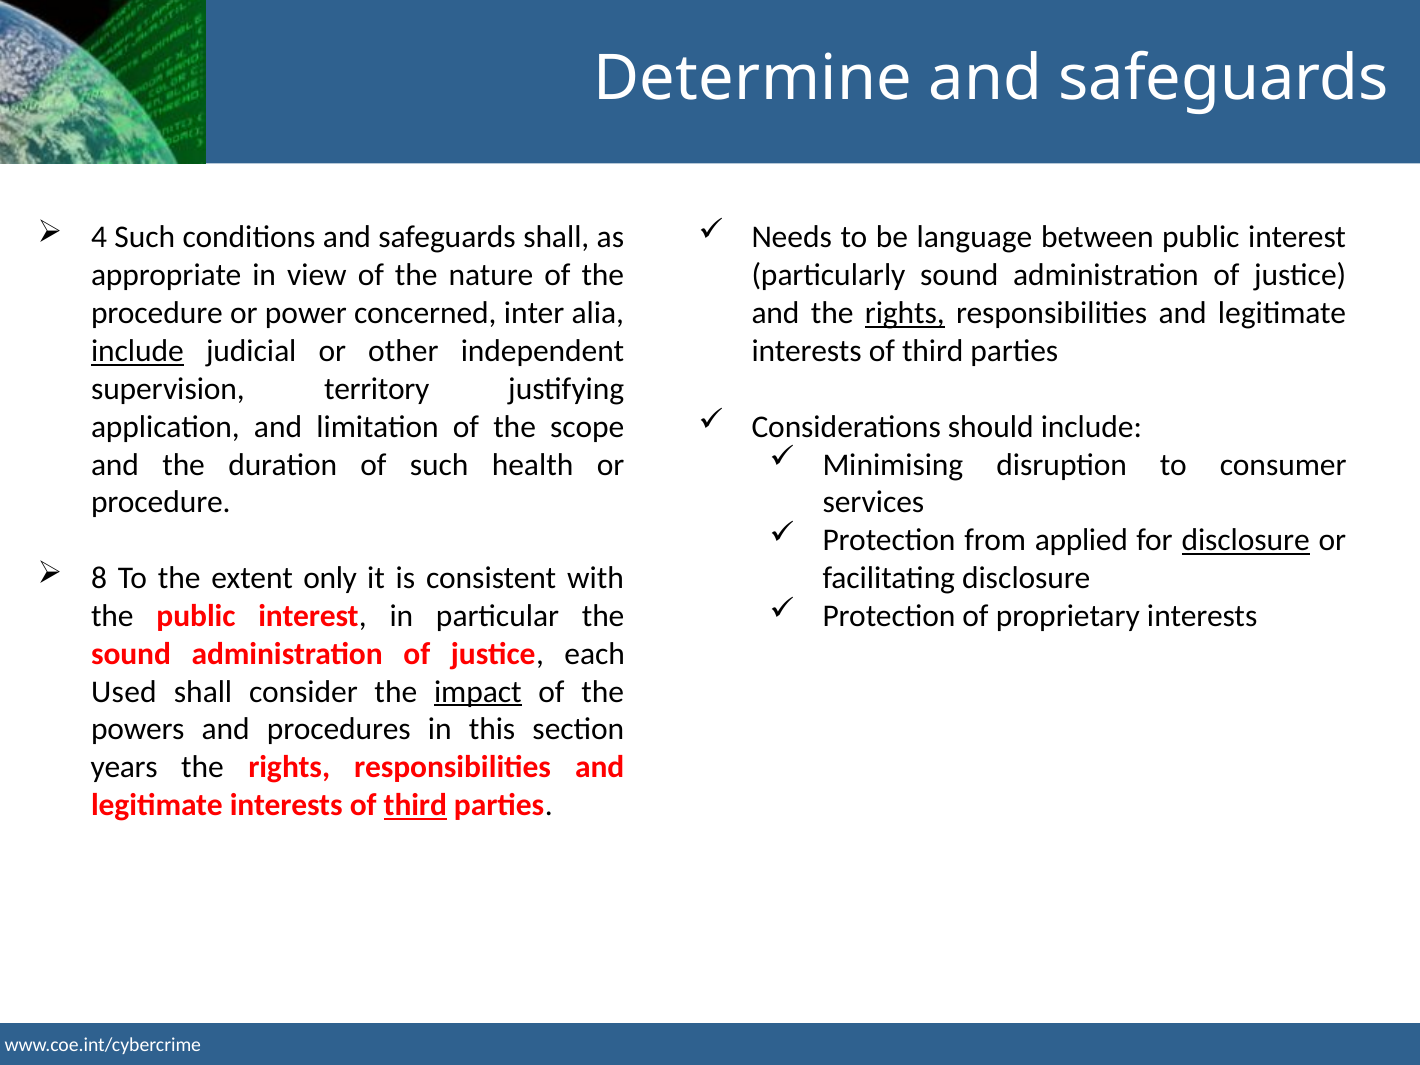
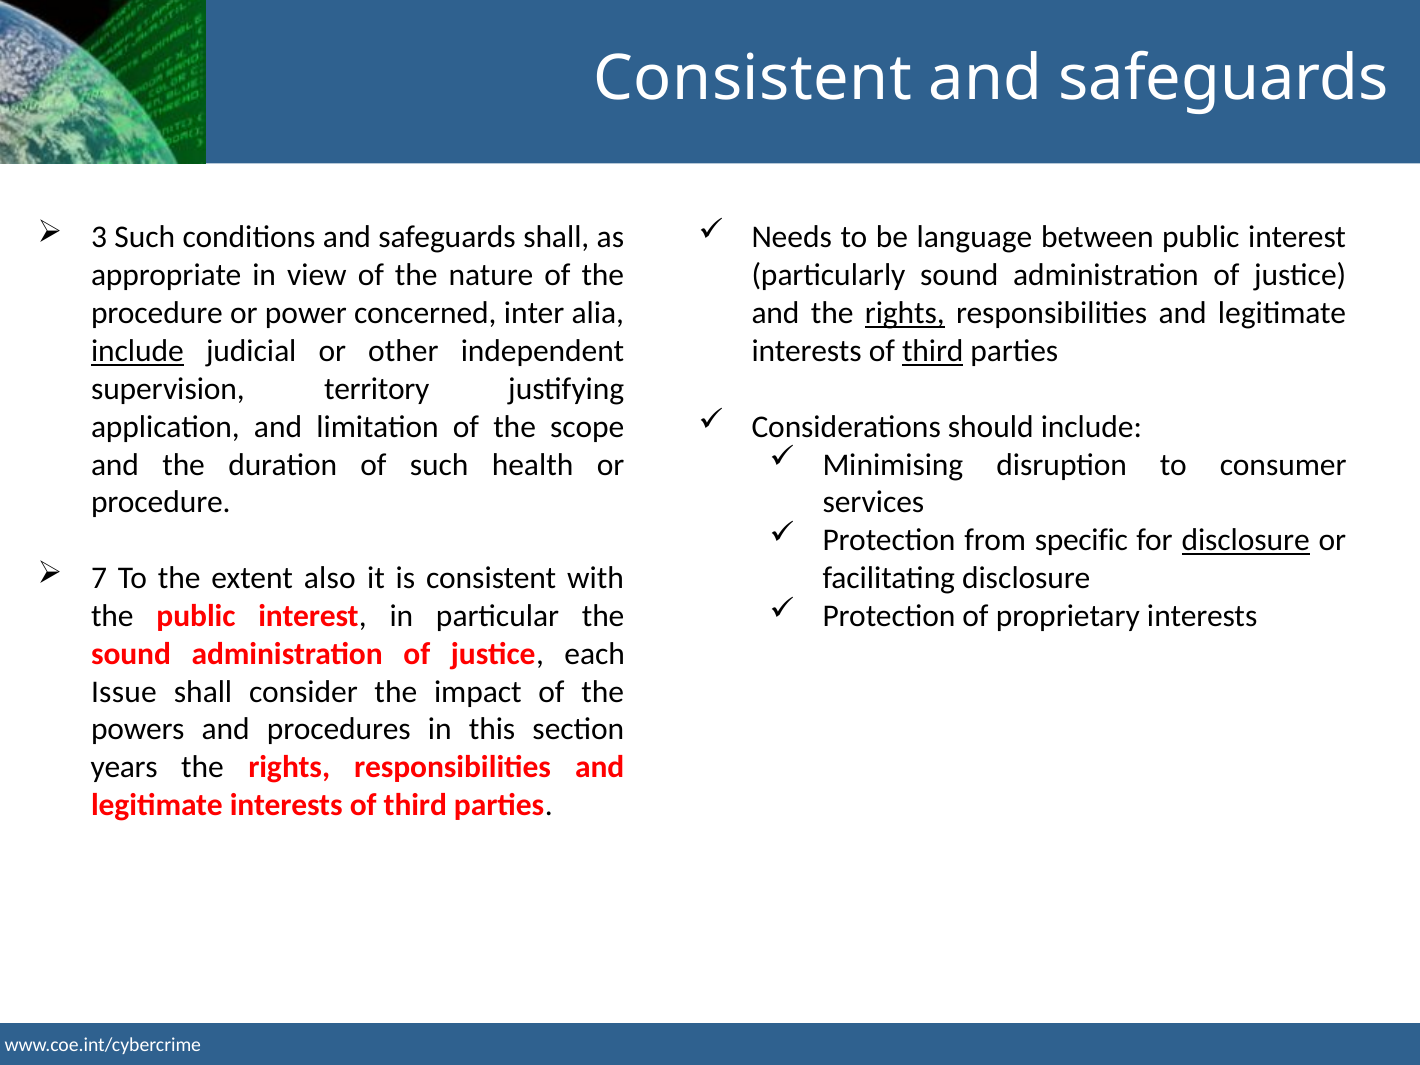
Determine at (753, 79): Determine -> Consistent
4: 4 -> 3
third at (933, 351) underline: none -> present
applied: applied -> specific
8: 8 -> 7
only: only -> also
Used: Used -> Issue
impact underline: present -> none
third at (415, 805) underline: present -> none
